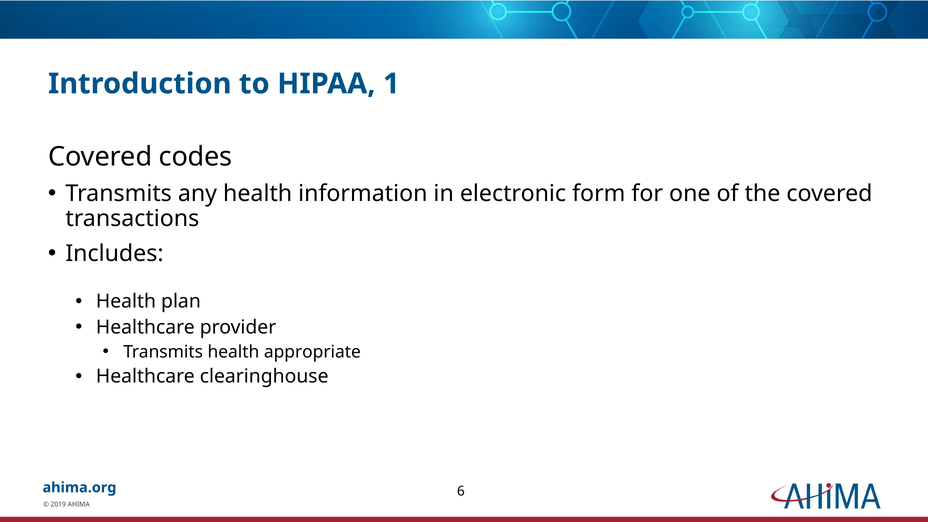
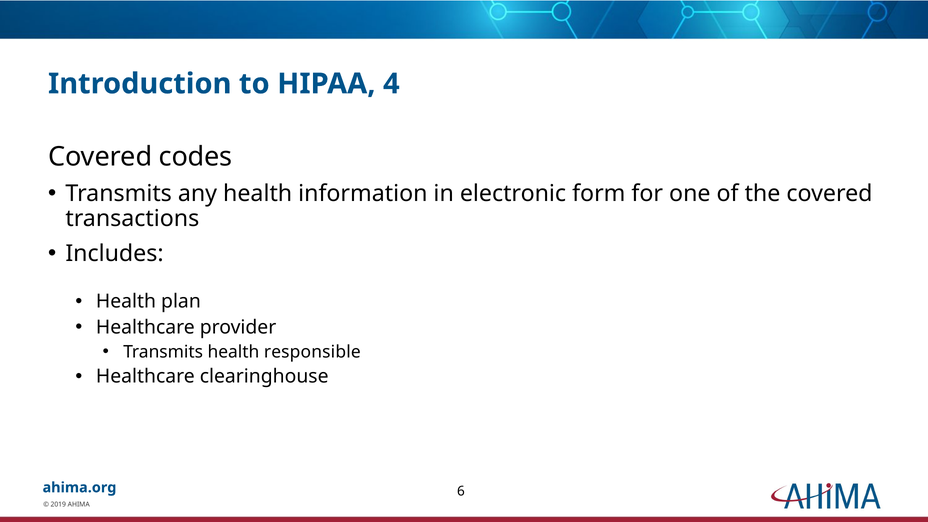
1: 1 -> 4
appropriate: appropriate -> responsible
